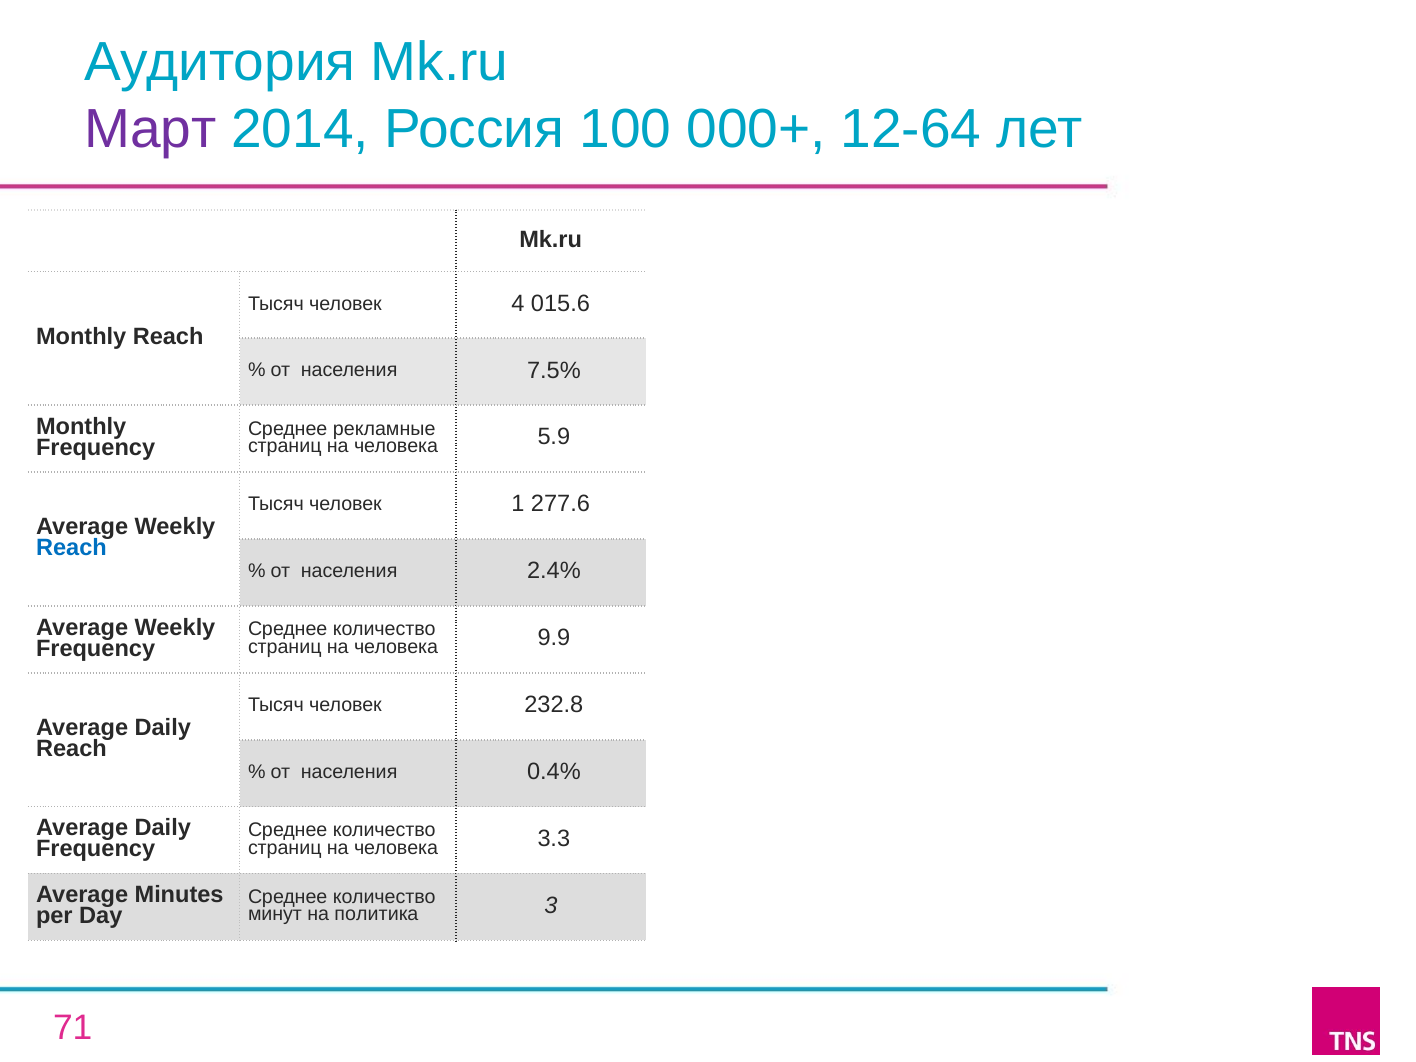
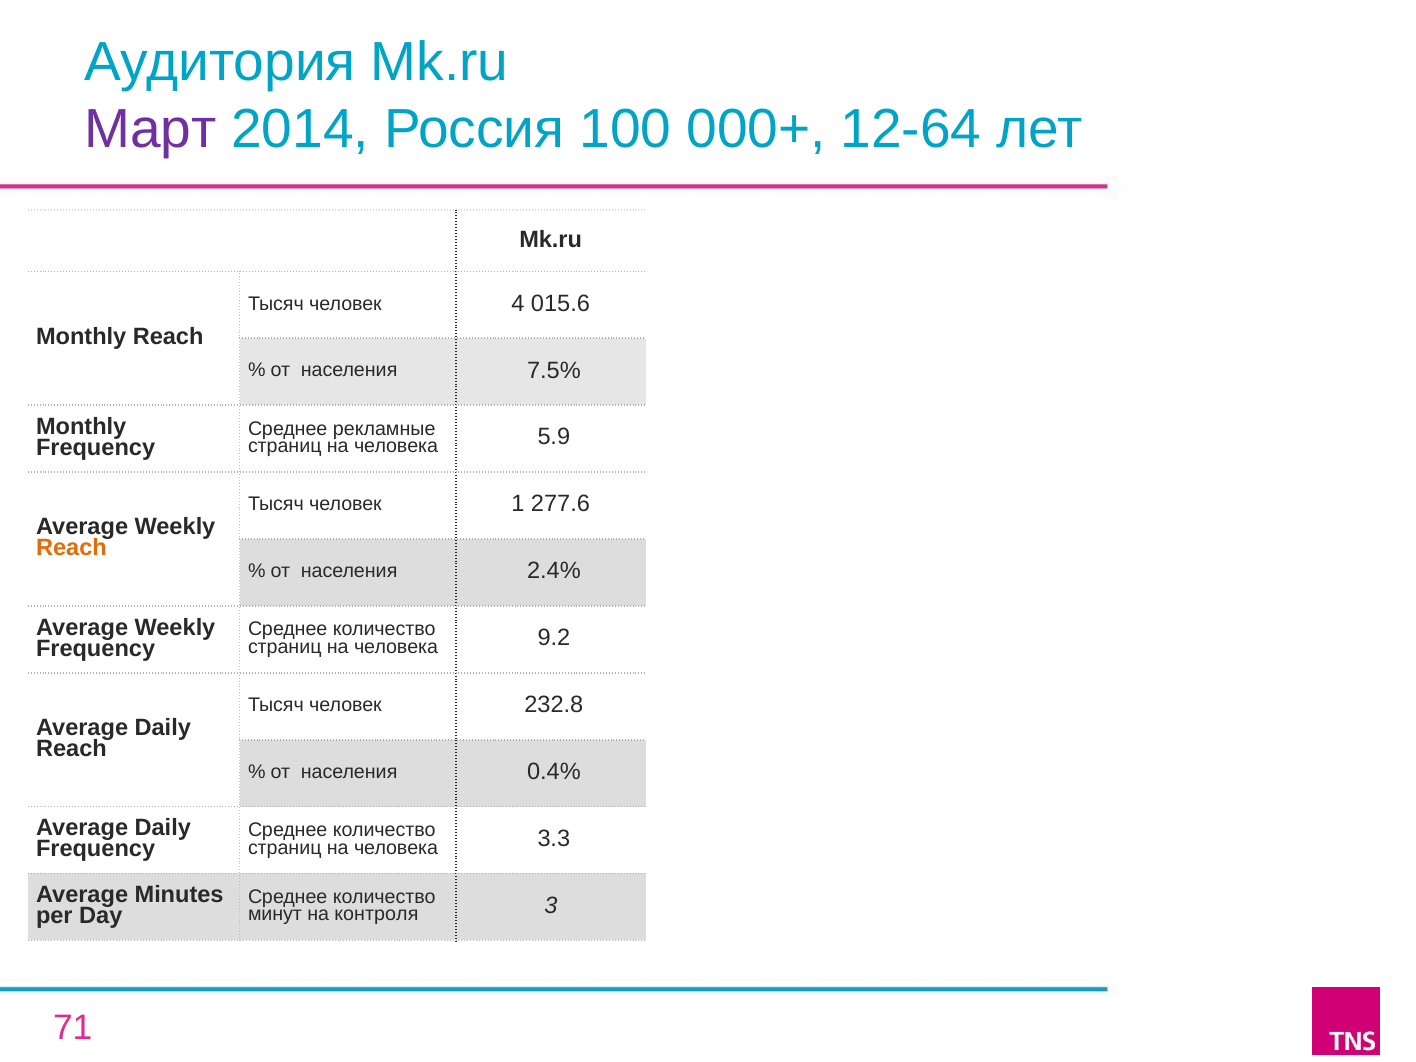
Reach at (71, 548) colour: blue -> orange
9.9: 9.9 -> 9.2
политика: политика -> контроля
